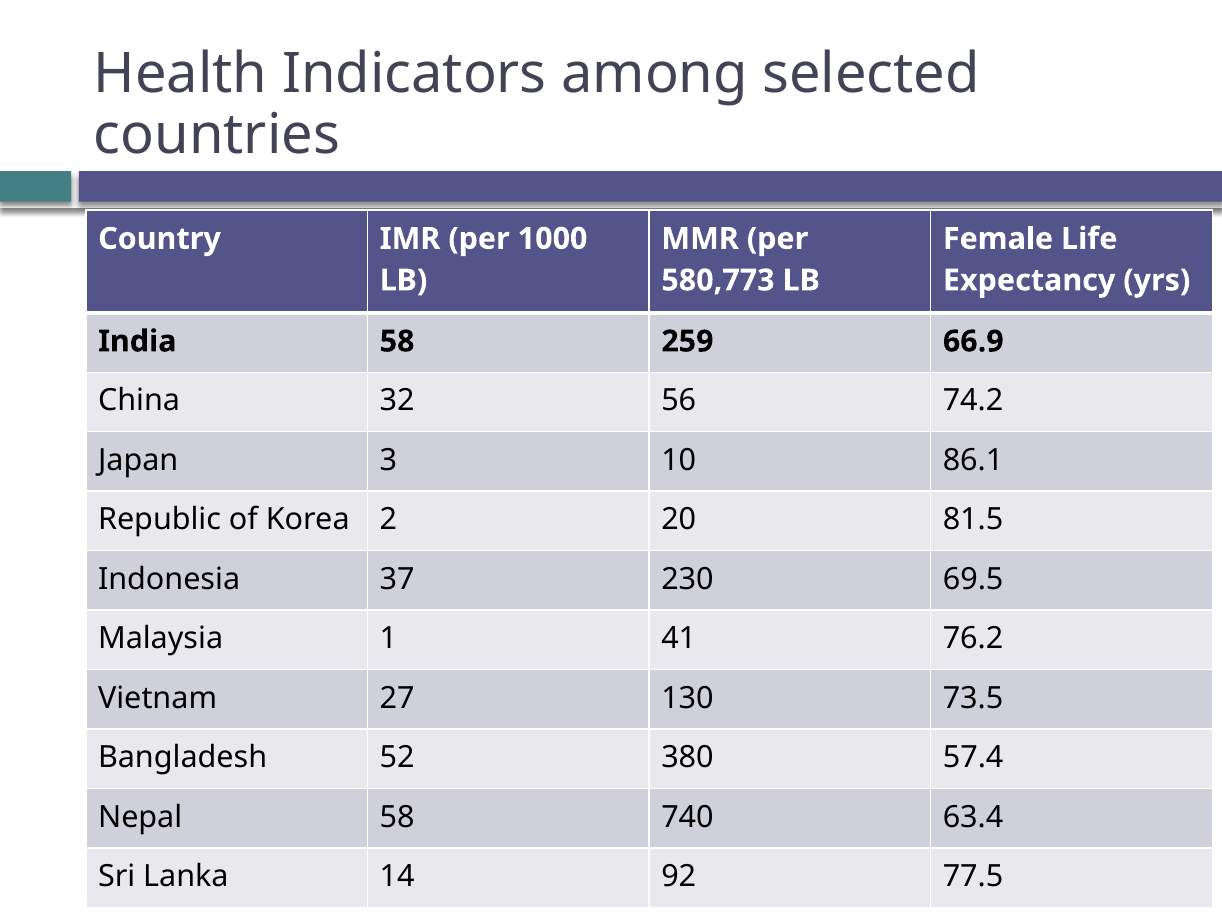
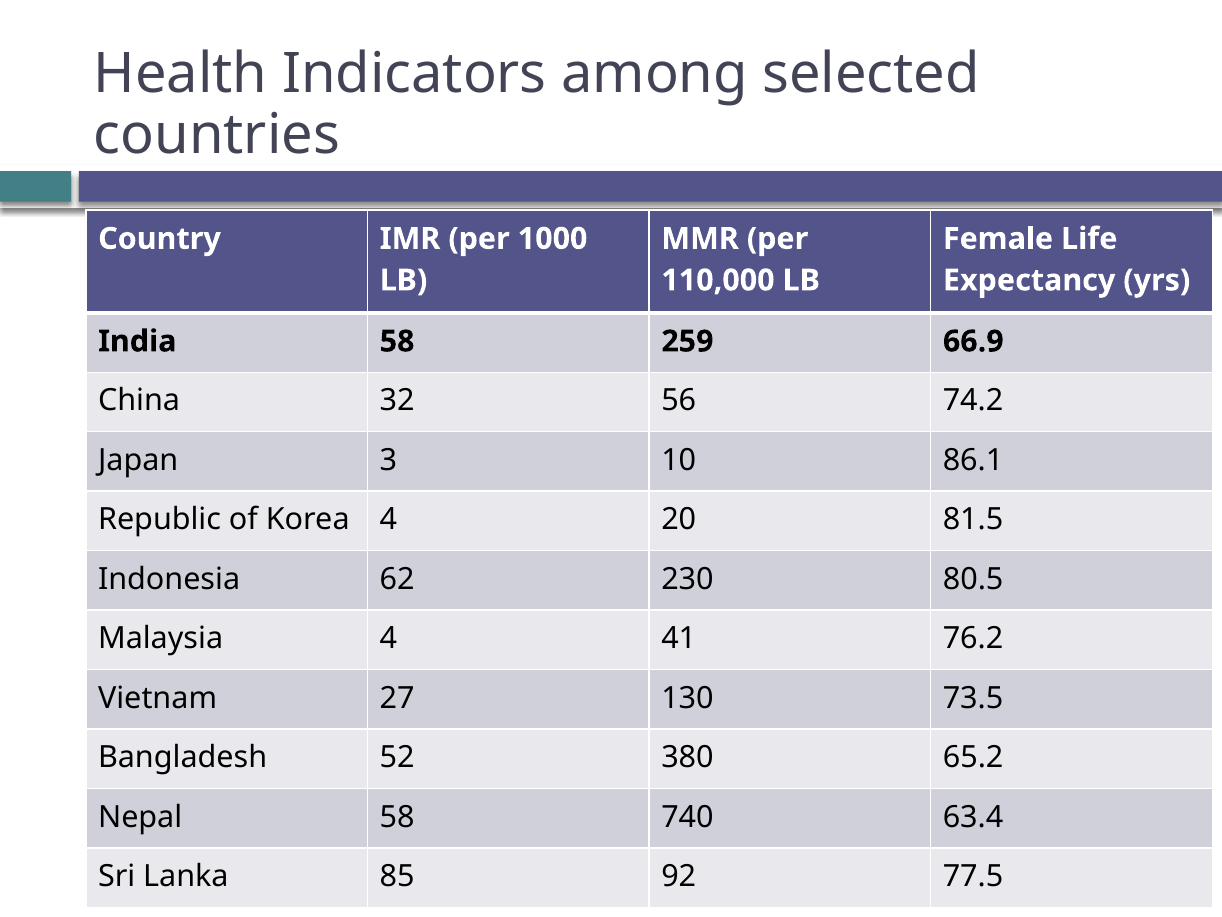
580,773: 580,773 -> 110,000
Korea 2: 2 -> 4
37: 37 -> 62
69.5: 69.5 -> 80.5
Malaysia 1: 1 -> 4
57.4: 57.4 -> 65.2
14: 14 -> 85
